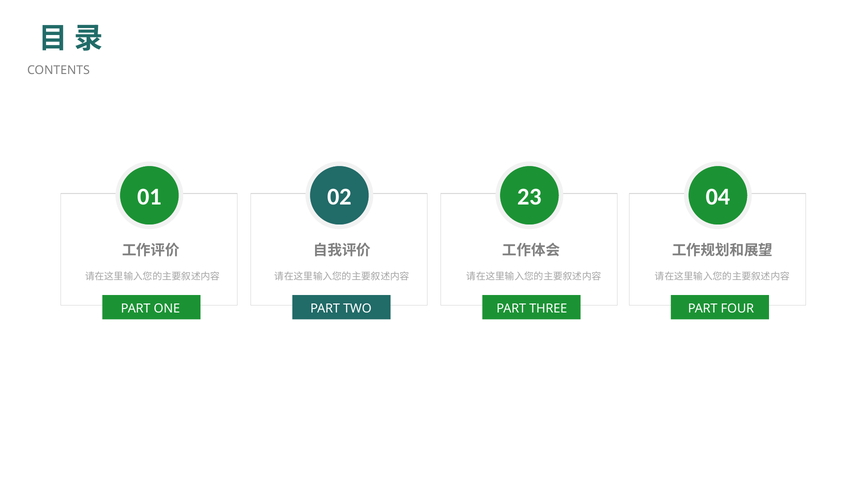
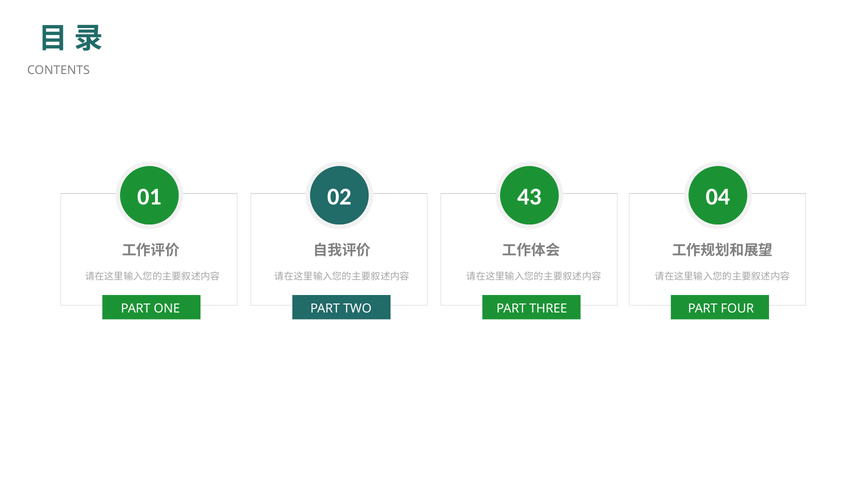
23: 23 -> 43
